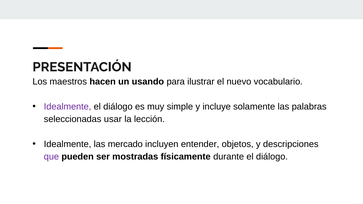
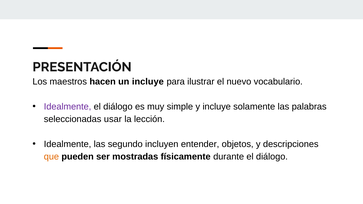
un usando: usando -> incluye
mercado: mercado -> segundo
que colour: purple -> orange
